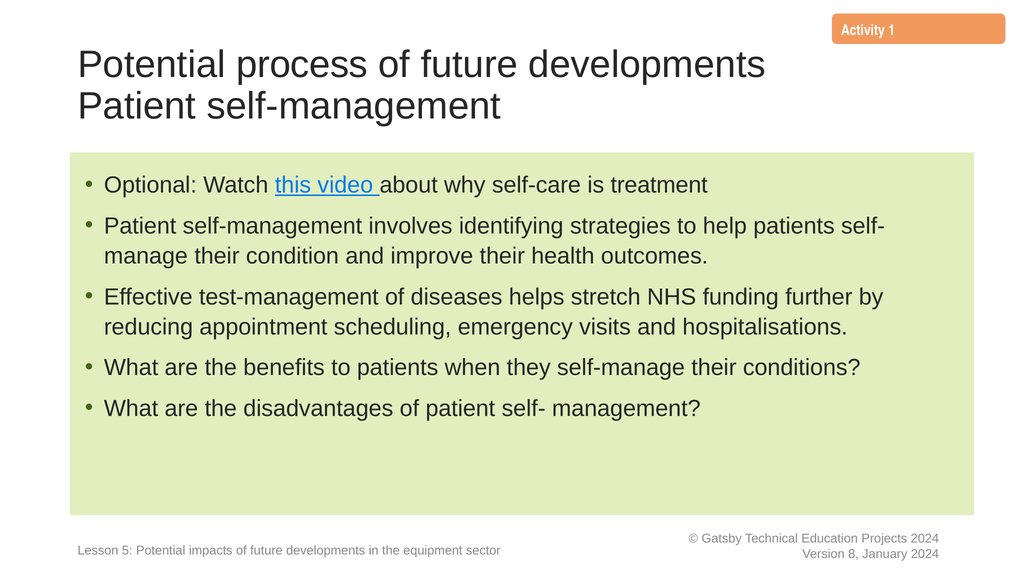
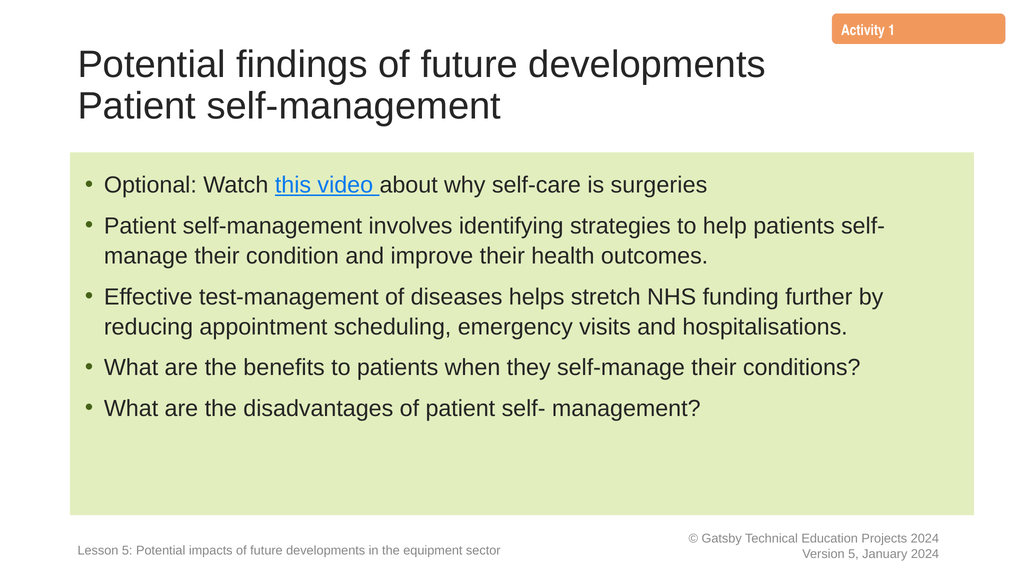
process: process -> findings
treatment: treatment -> surgeries
8 at (853, 554): 8 -> 5
